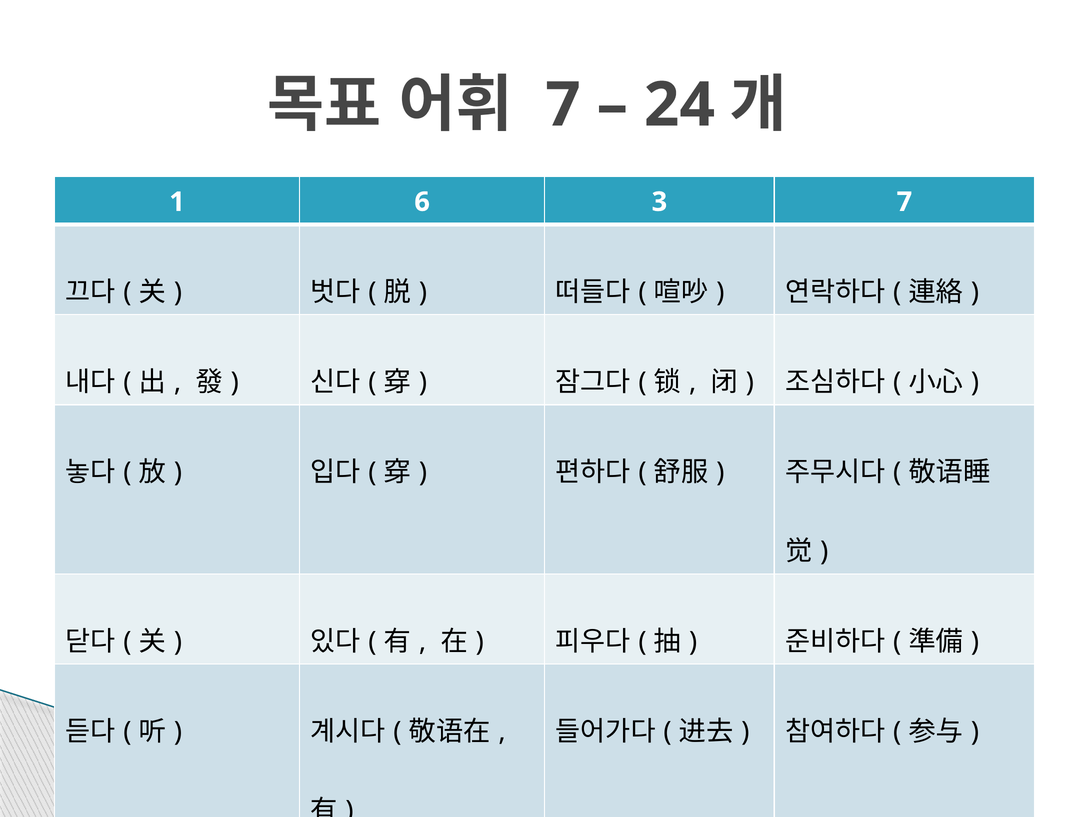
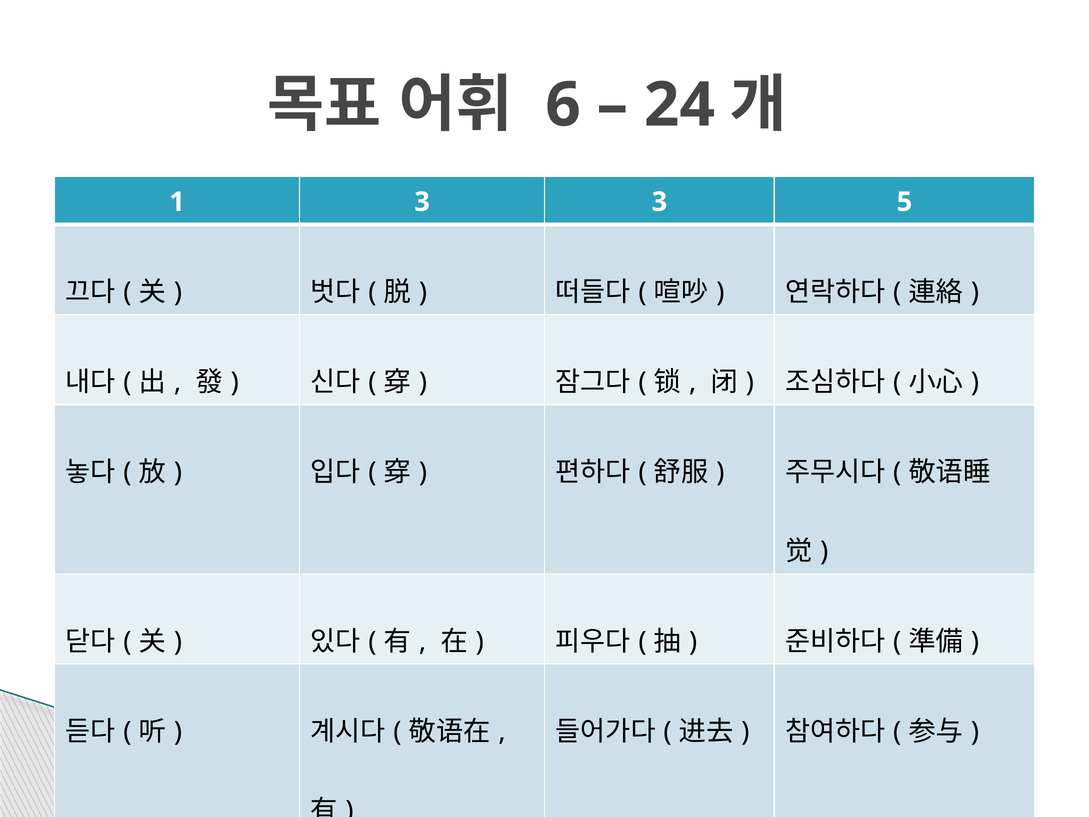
7 at (563, 105): 7 -> 6
1 6: 6 -> 3
3 7: 7 -> 5
